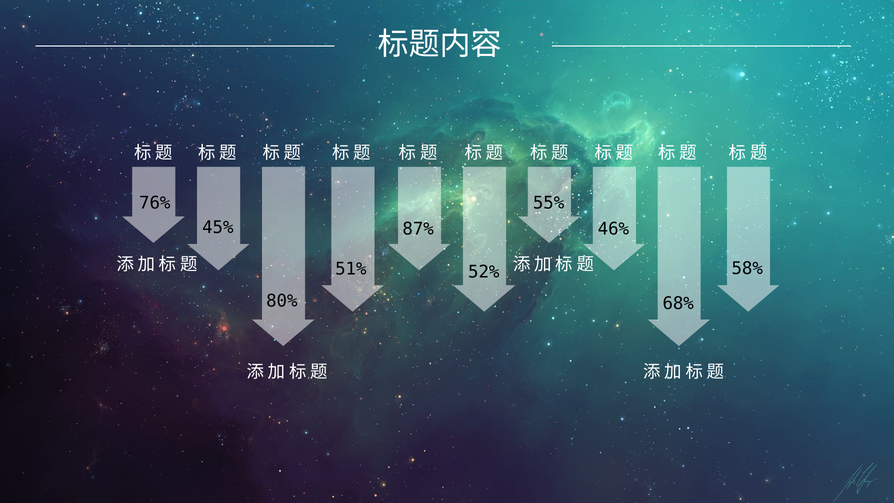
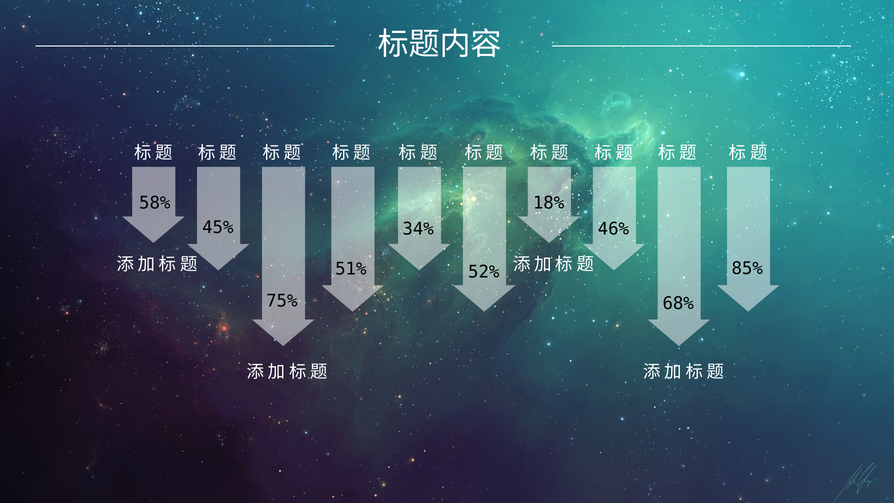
76%: 76% -> 58%
55%: 55% -> 18%
87%: 87% -> 34%
58%: 58% -> 85%
80%: 80% -> 75%
